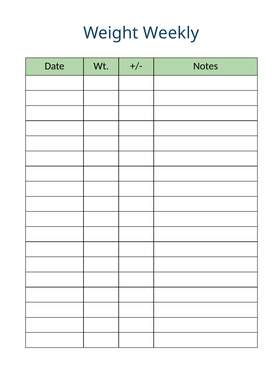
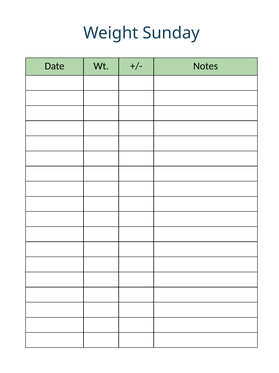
Weekly: Weekly -> Sunday
